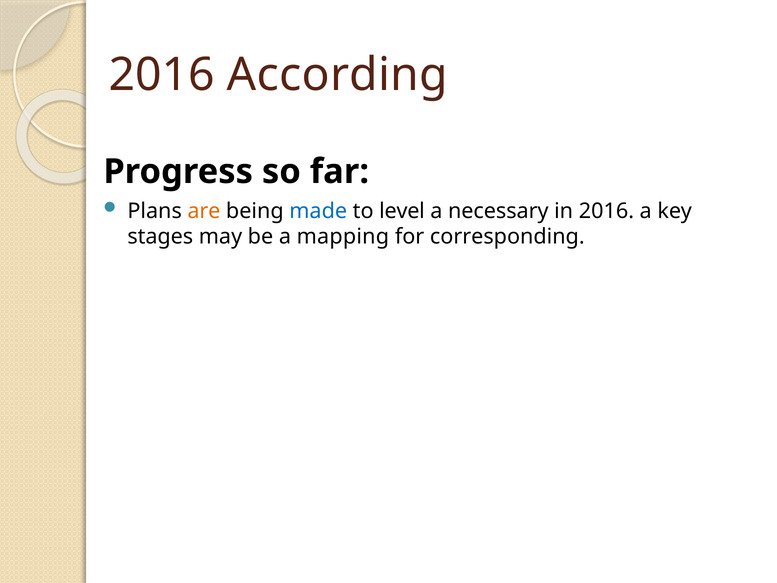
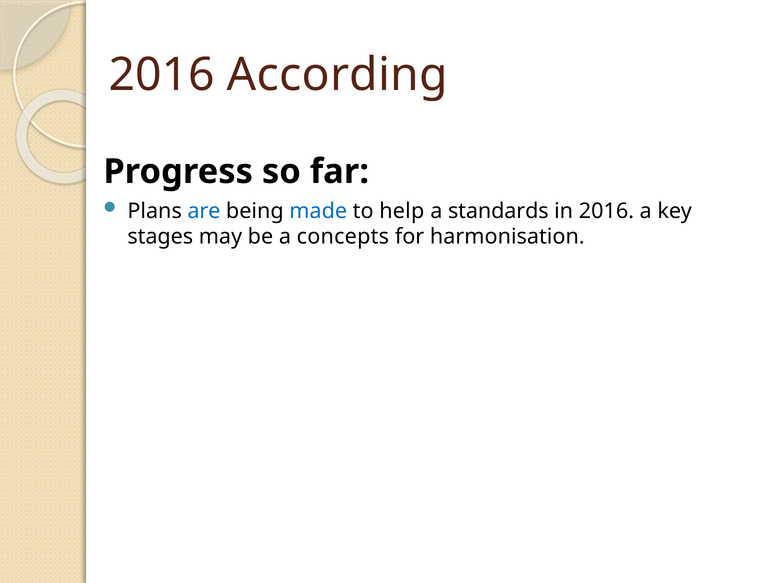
are colour: orange -> blue
level: level -> help
necessary: necessary -> standards
mapping: mapping -> concepts
corresponding: corresponding -> harmonisation
